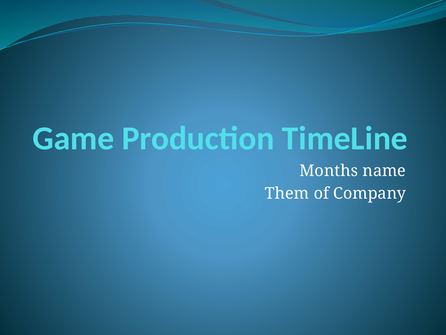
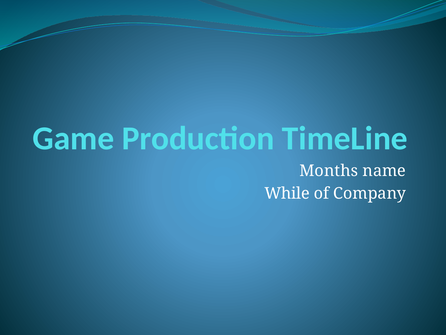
Them: Them -> While
